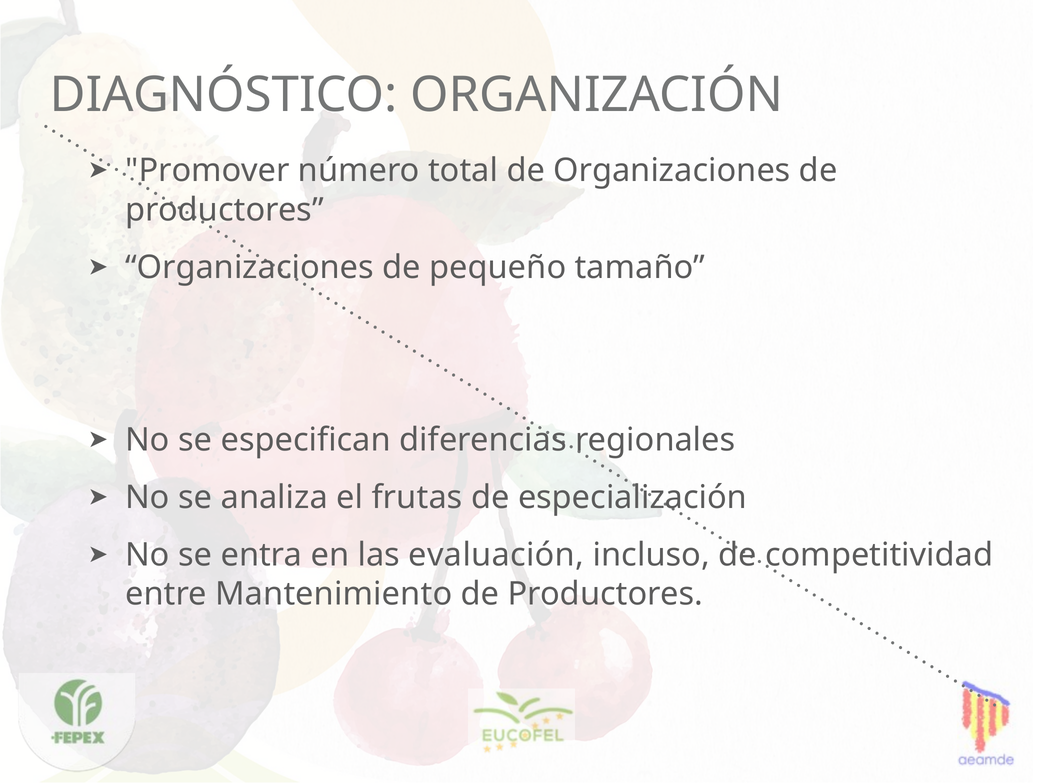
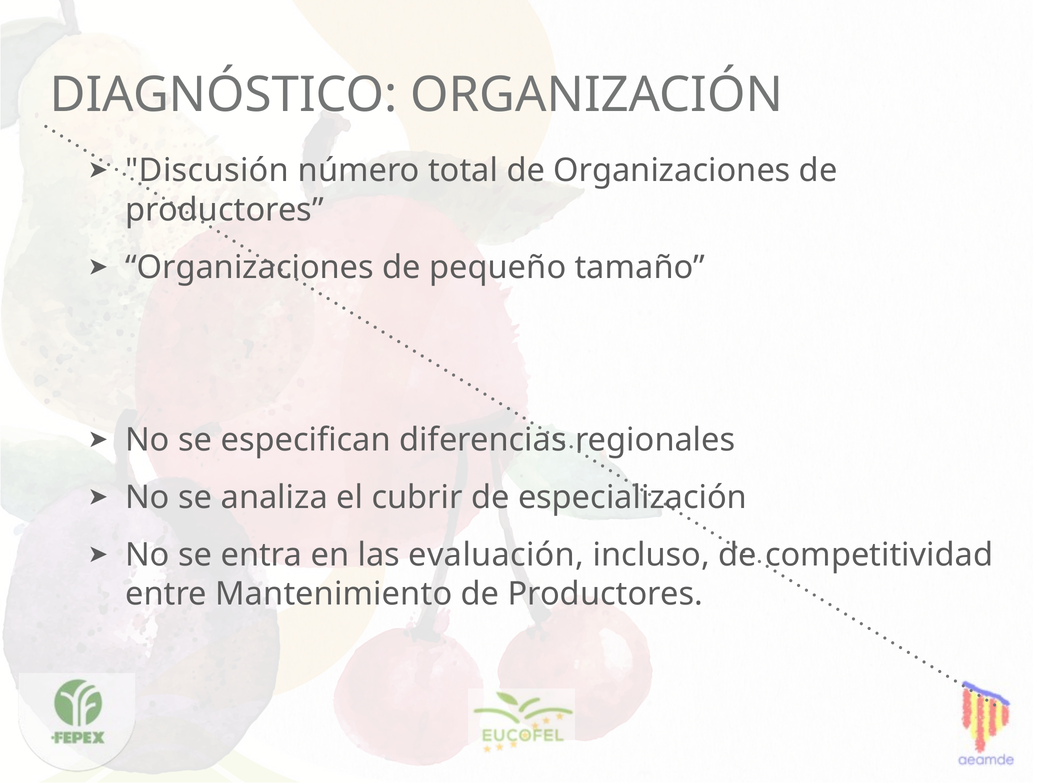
Promover: Promover -> Discusión
frutas: frutas -> cubrir
